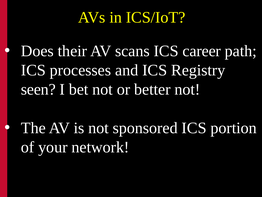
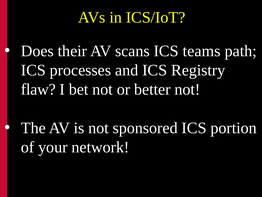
career: career -> teams
seen: seen -> flaw
